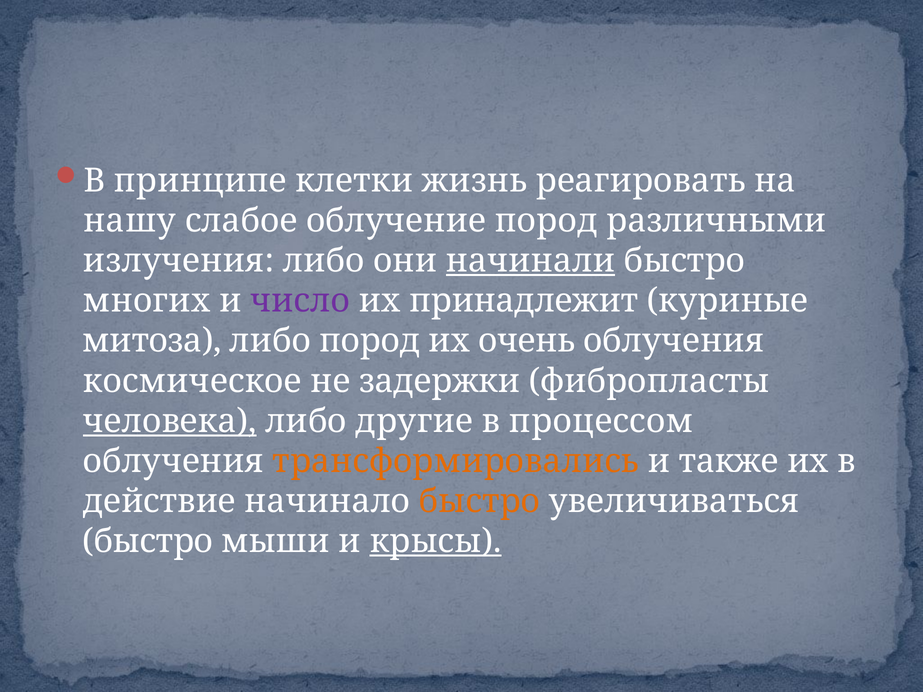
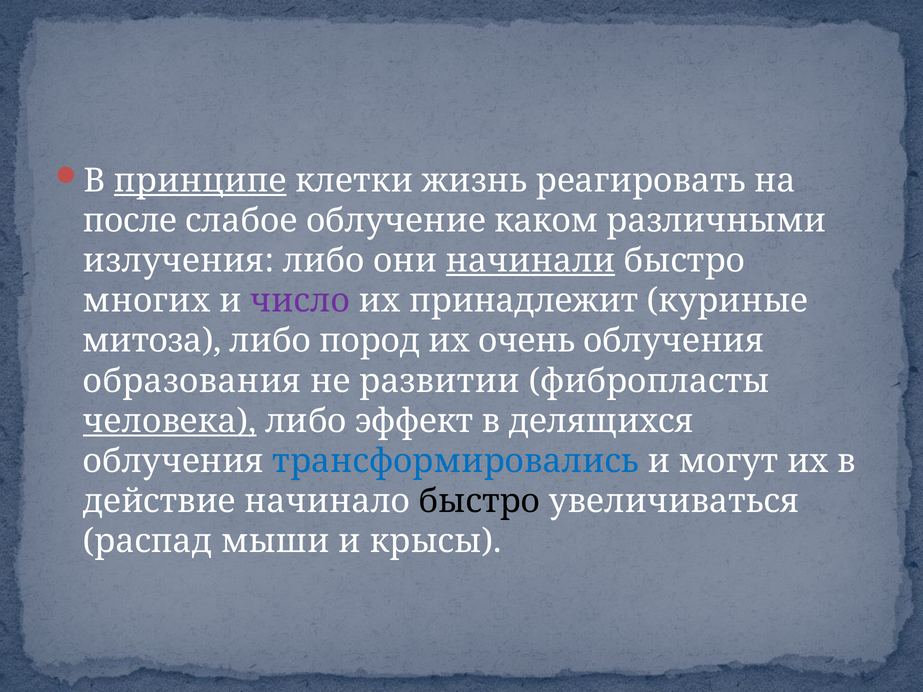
принципе underline: none -> present
нашу: нашу -> после
облучение пород: пород -> каком
космическое: космическое -> образования
задержки: задержки -> развитии
другие: другие -> эффект
процессом: процессом -> делящихся
трансформировались colour: orange -> blue
также: также -> могут
быстро at (480, 501) colour: orange -> black
быстро at (148, 541): быстро -> распад
крысы underline: present -> none
